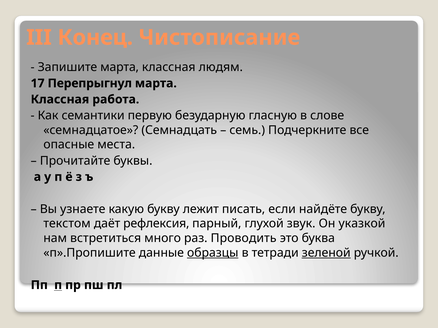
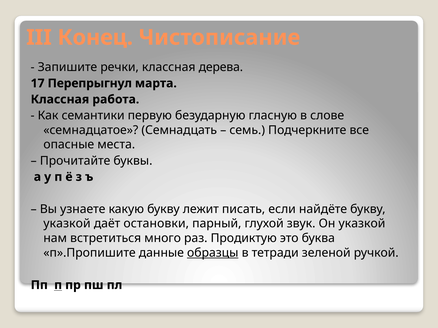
Запишите марта: марта -> речки
людям: людям -> дерева
текстом at (67, 224): текстом -> указкой
рефлексия: рефлексия -> остановки
Проводить: Проводить -> Продиктую
зеленой underline: present -> none
